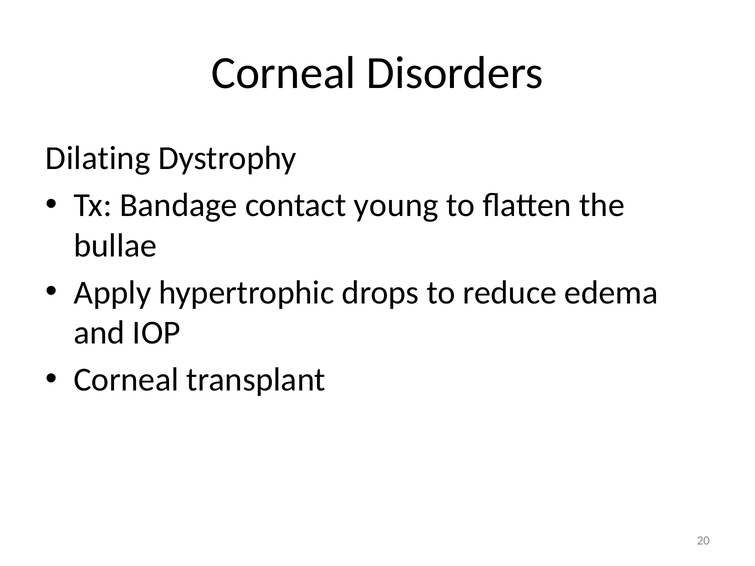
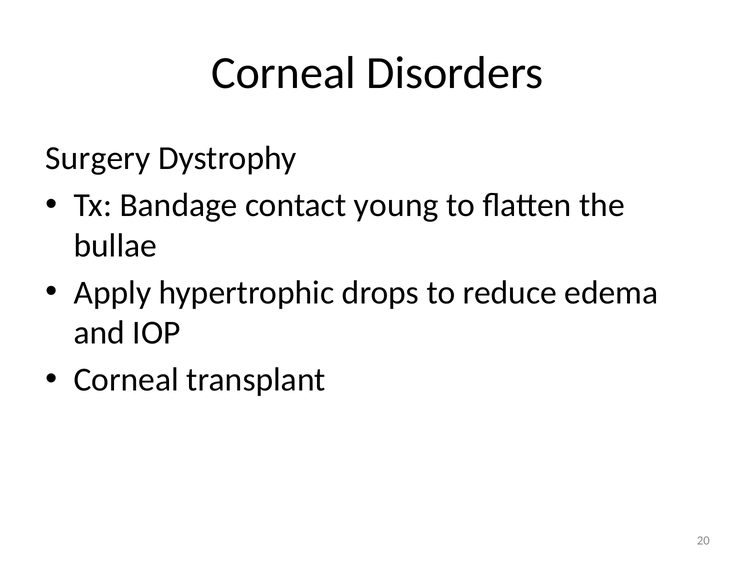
Dilating: Dilating -> Surgery
